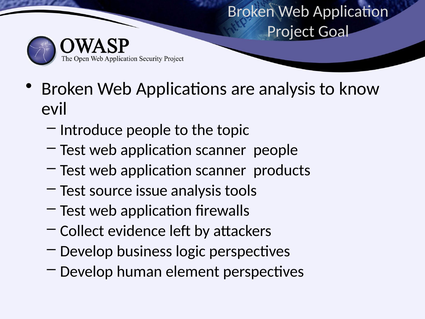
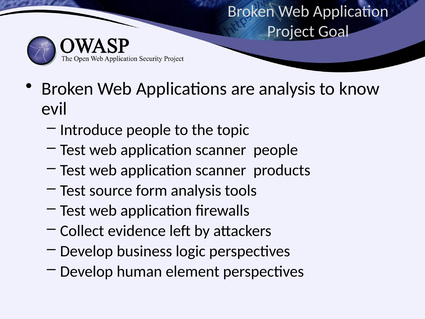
issue: issue -> form
